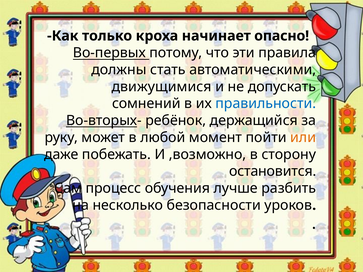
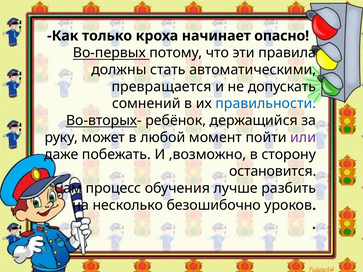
движущимися: движущимися -> превращается
или colour: orange -> purple
безопасности: безопасности -> безошибочно
